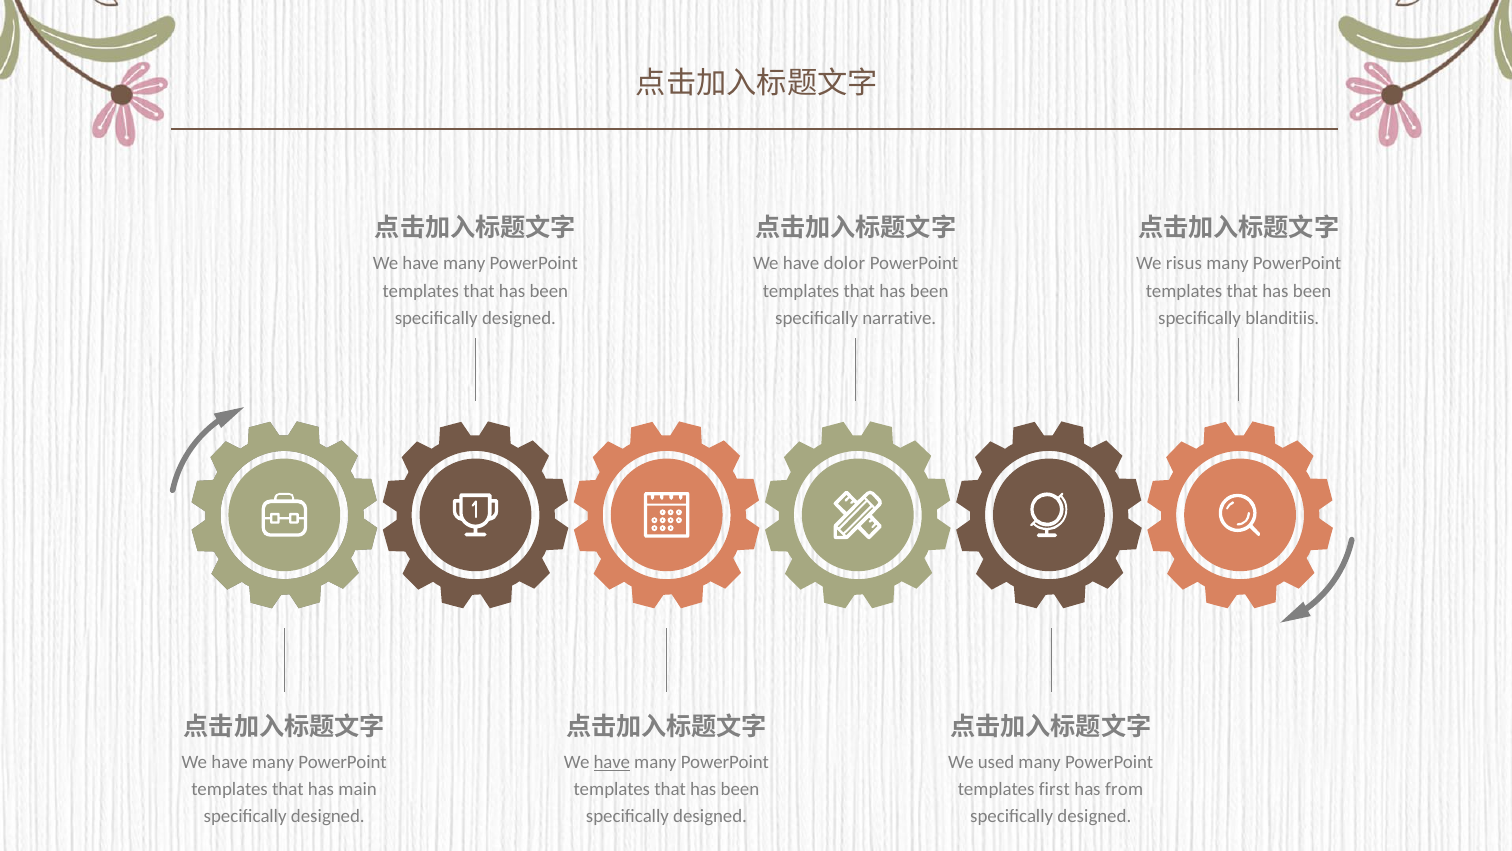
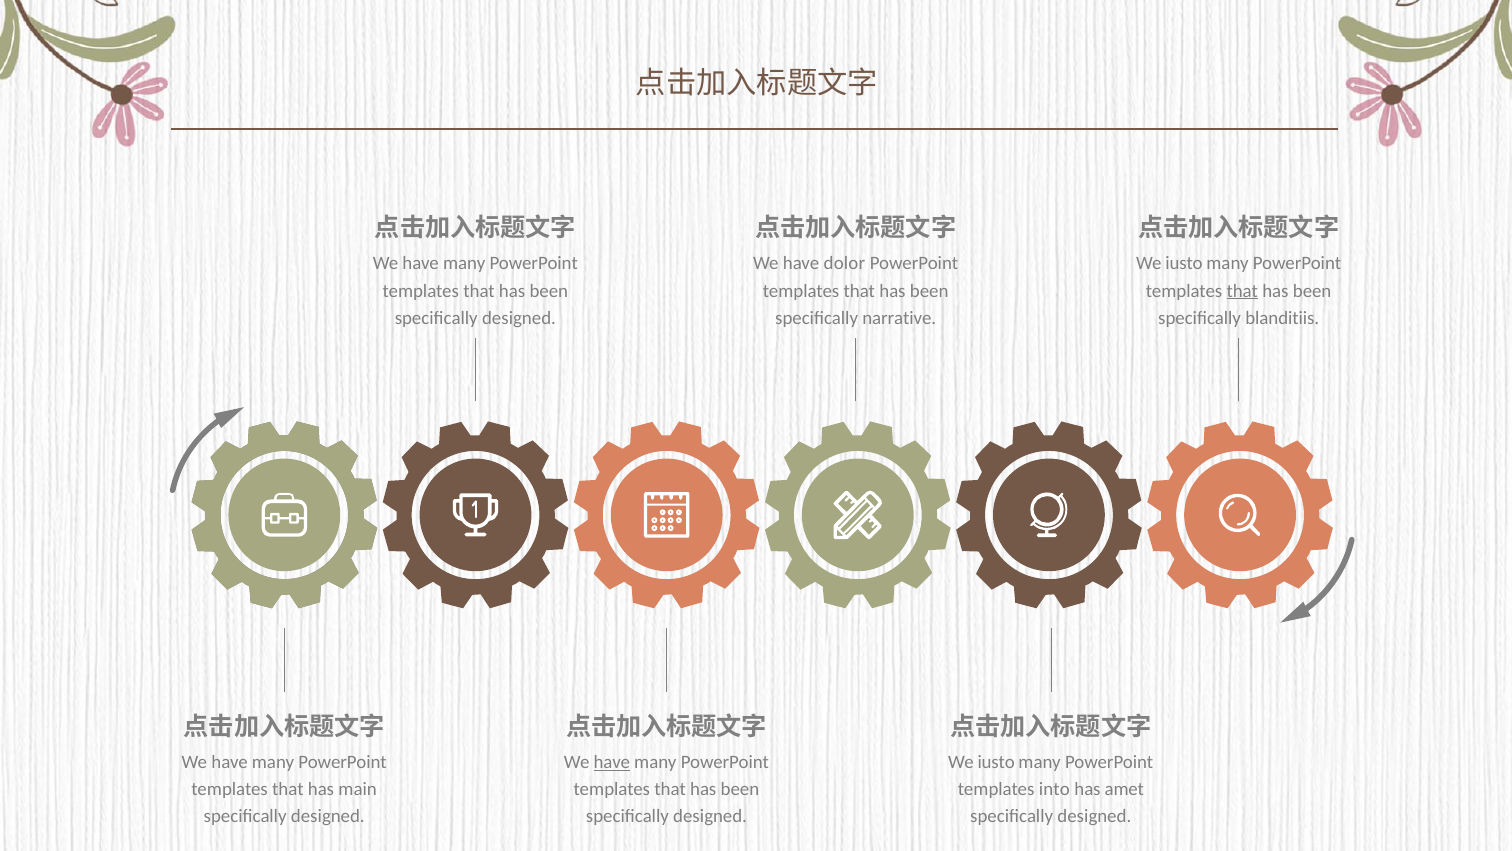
risus at (1184, 264): risus -> iusto
that at (1242, 291) underline: none -> present
used at (996, 762): used -> iusto
first: first -> into
from: from -> amet
